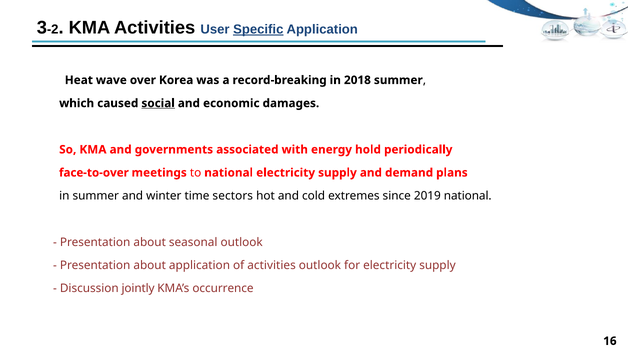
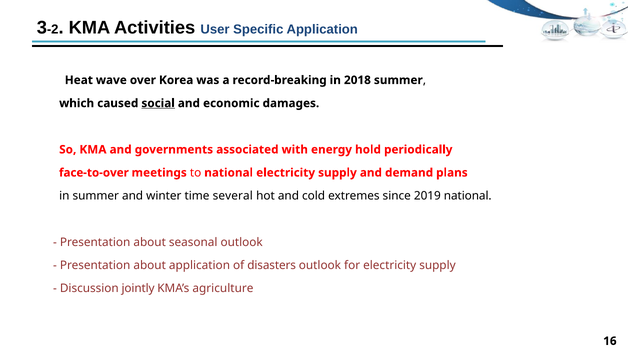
Specific underline: present -> none
sectors: sectors -> several
of activities: activities -> disasters
occurrence: occurrence -> agriculture
